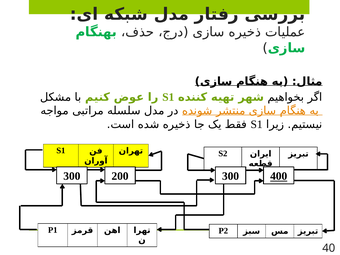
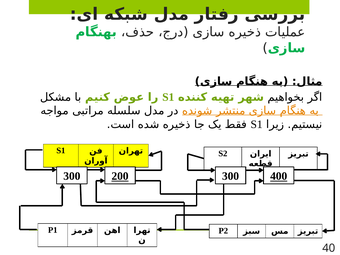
200 underline: none -> present
